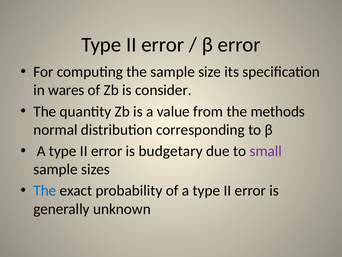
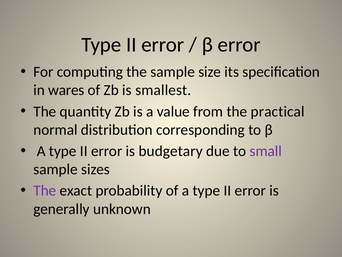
consider: consider -> smallest
methods: methods -> practical
The at (45, 190) colour: blue -> purple
